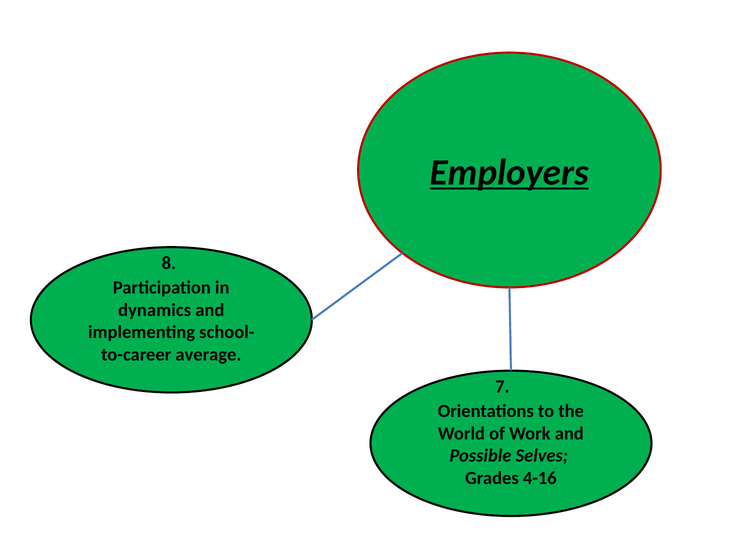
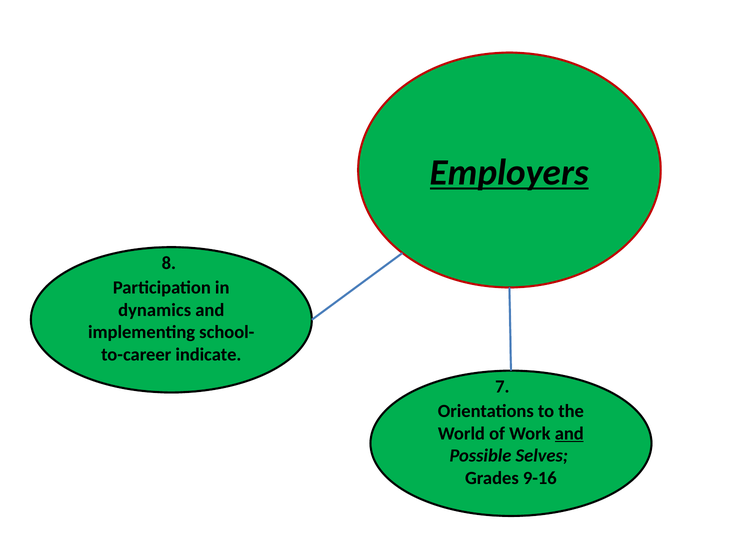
average: average -> indicate
and at (569, 433) underline: none -> present
4-16: 4-16 -> 9-16
